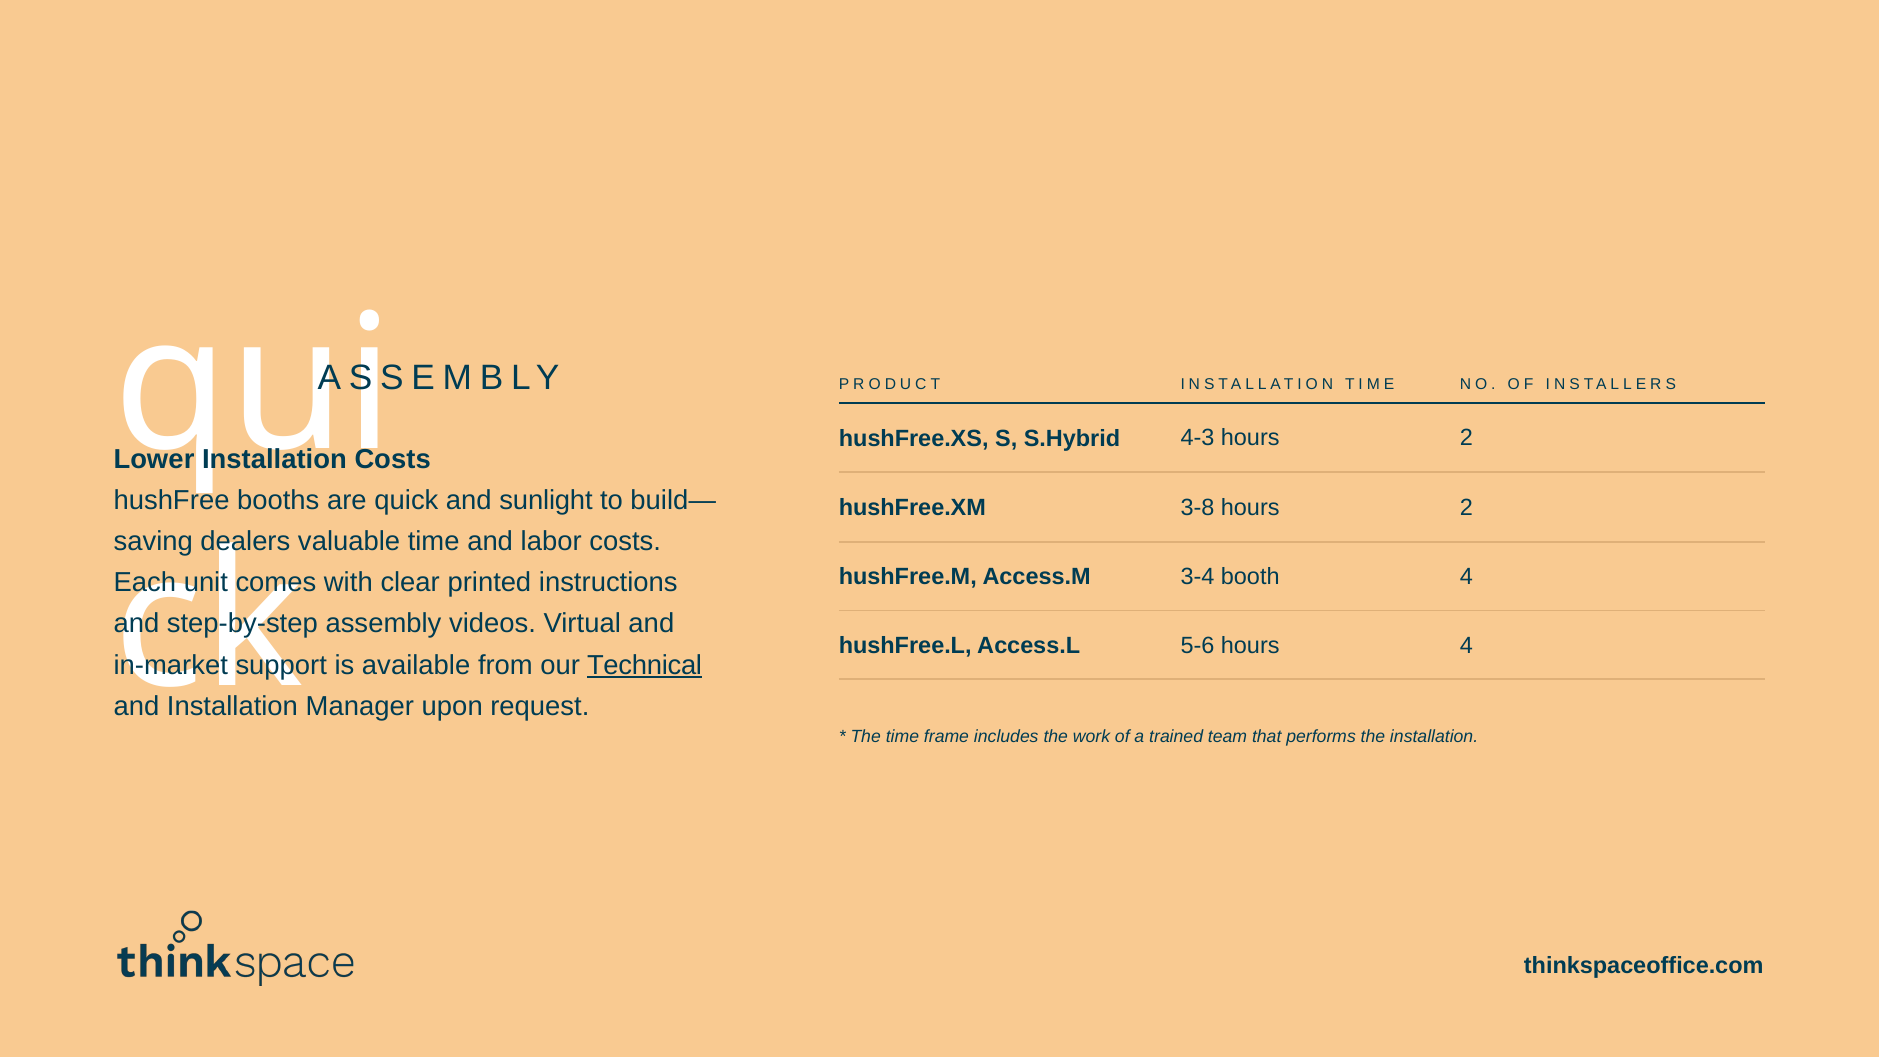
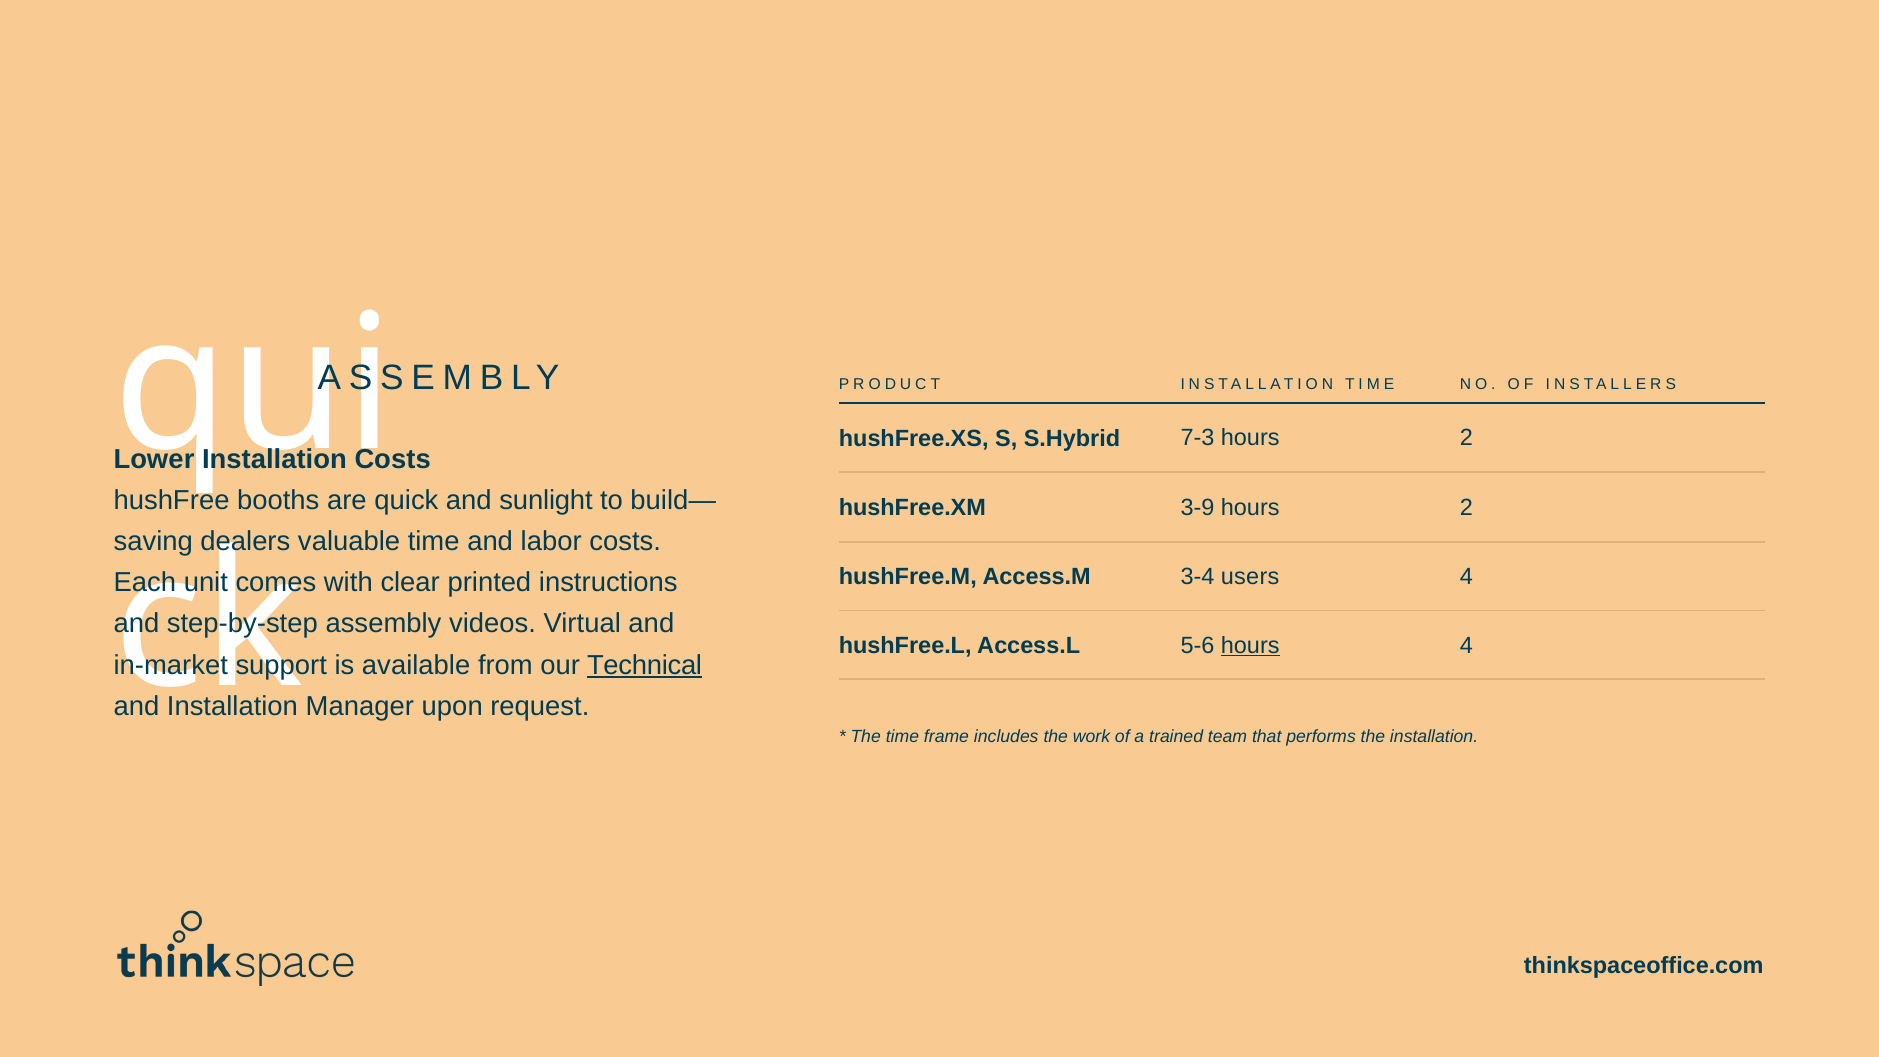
4-3: 4-3 -> 7-3
3-8: 3-8 -> 3-9
booth: booth -> users
hours at (1250, 645) underline: none -> present
